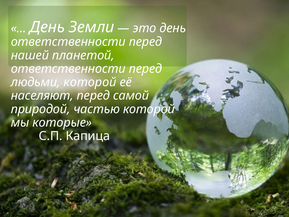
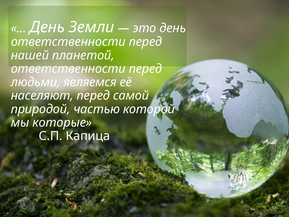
людьми которой: которой -> являемся
